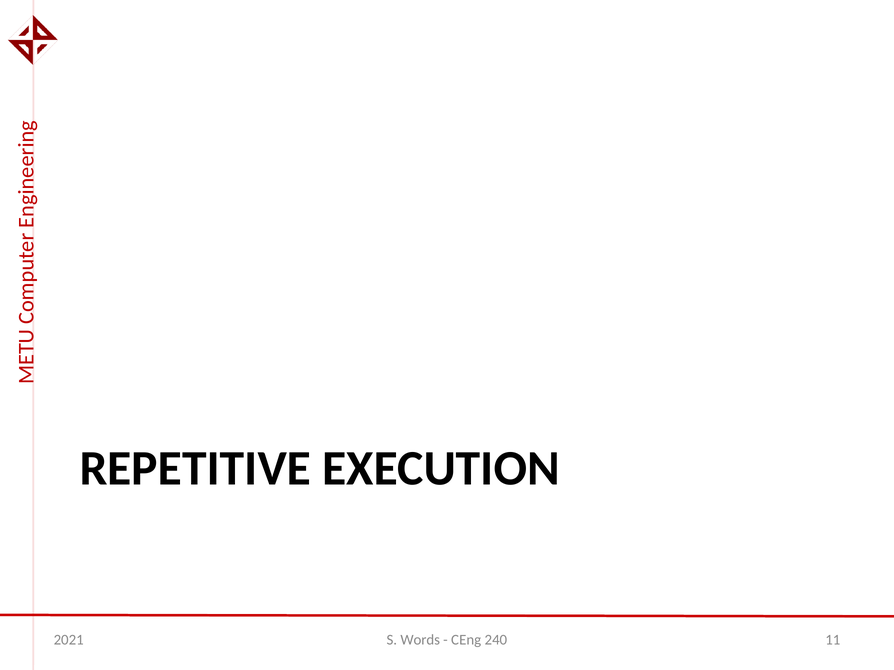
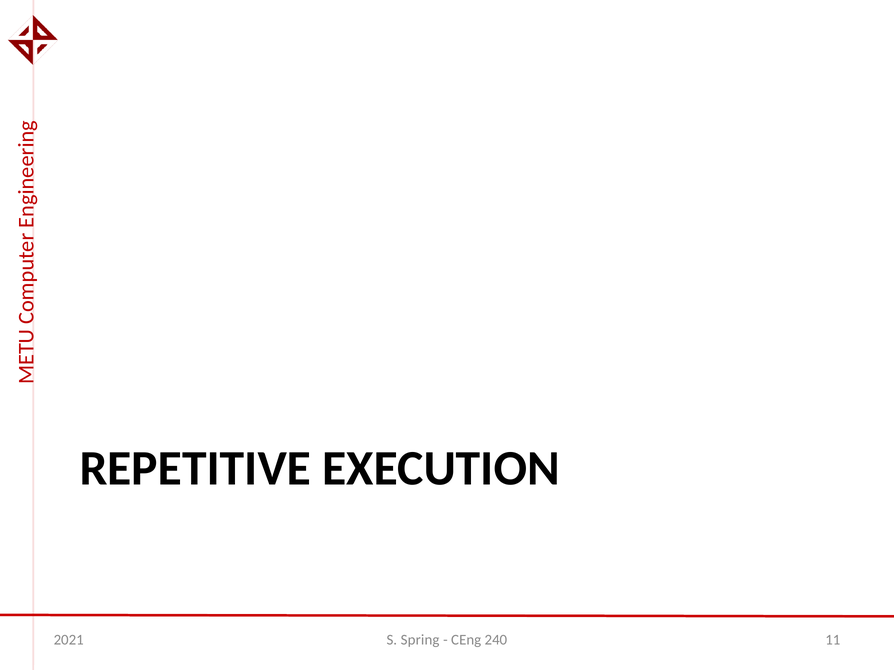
Words: Words -> Spring
